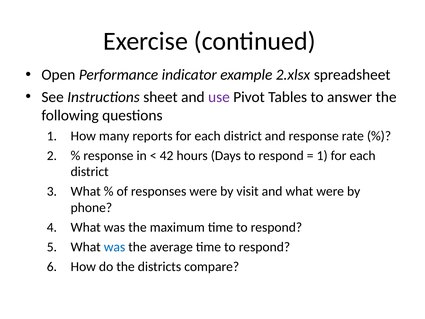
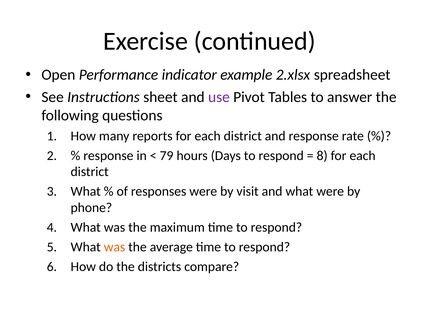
42: 42 -> 79
1 at (322, 155): 1 -> 8
was at (115, 247) colour: blue -> orange
